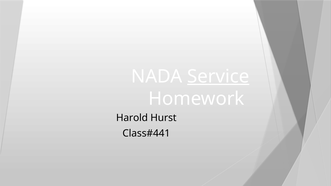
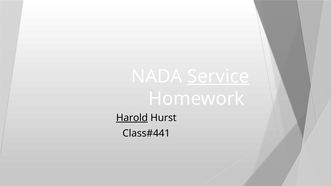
Harold underline: none -> present
